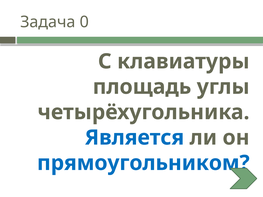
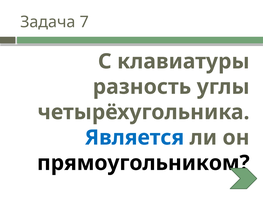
0: 0 -> 7
площадь: площадь -> разность
прямоугольником colour: blue -> black
